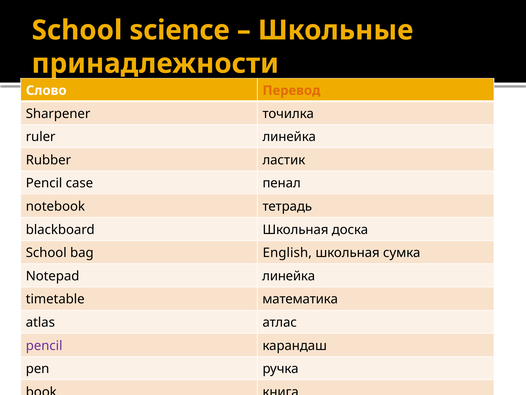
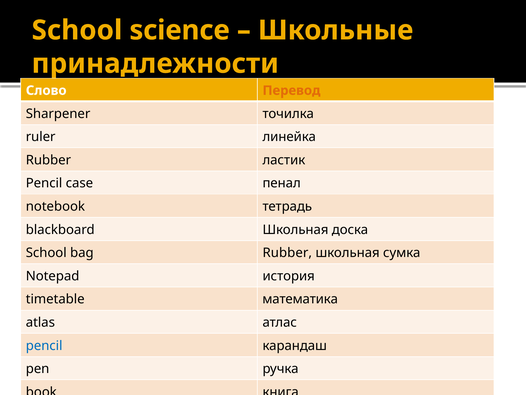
bag English: English -> Rubber
Notepad линейка: линейка -> история
pencil at (44, 345) colour: purple -> blue
